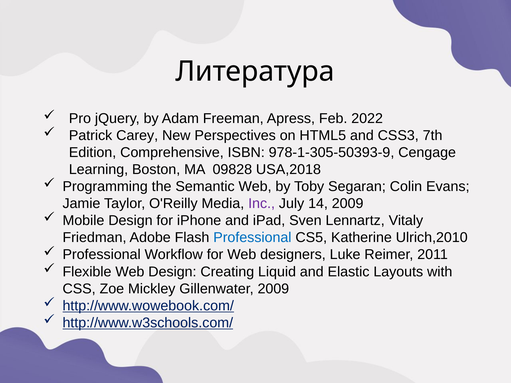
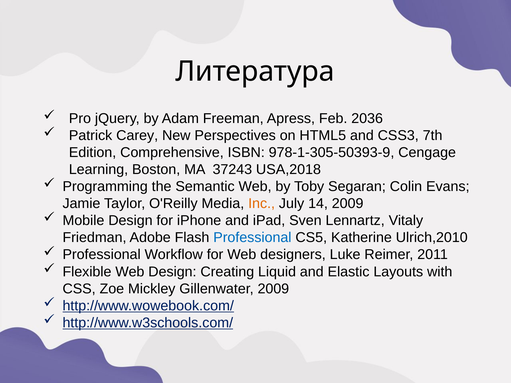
2022: 2022 -> 2036
09828: 09828 -> 37243
Inc colour: purple -> orange
